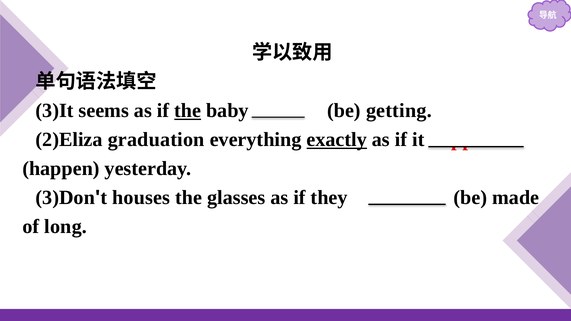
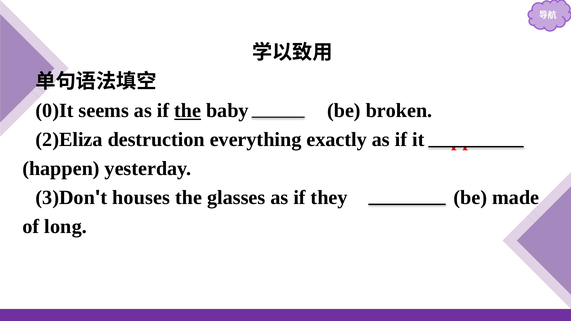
3)It: 3)It -> 0)It
getting: getting -> broken
graduation: graduation -> destruction
exactly underline: present -> none
